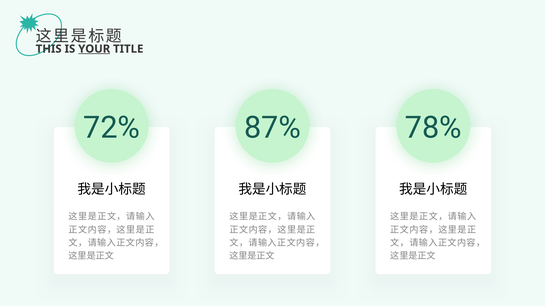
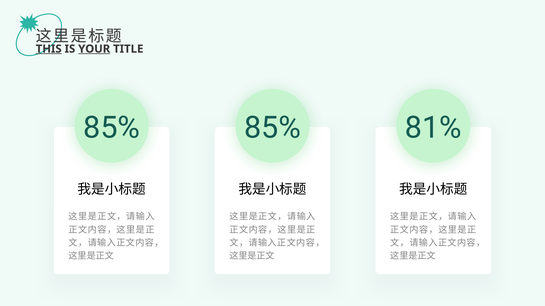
THIS underline: none -> present
72% at (112, 128): 72% -> 85%
87% at (272, 128): 87% -> 85%
78%: 78% -> 81%
